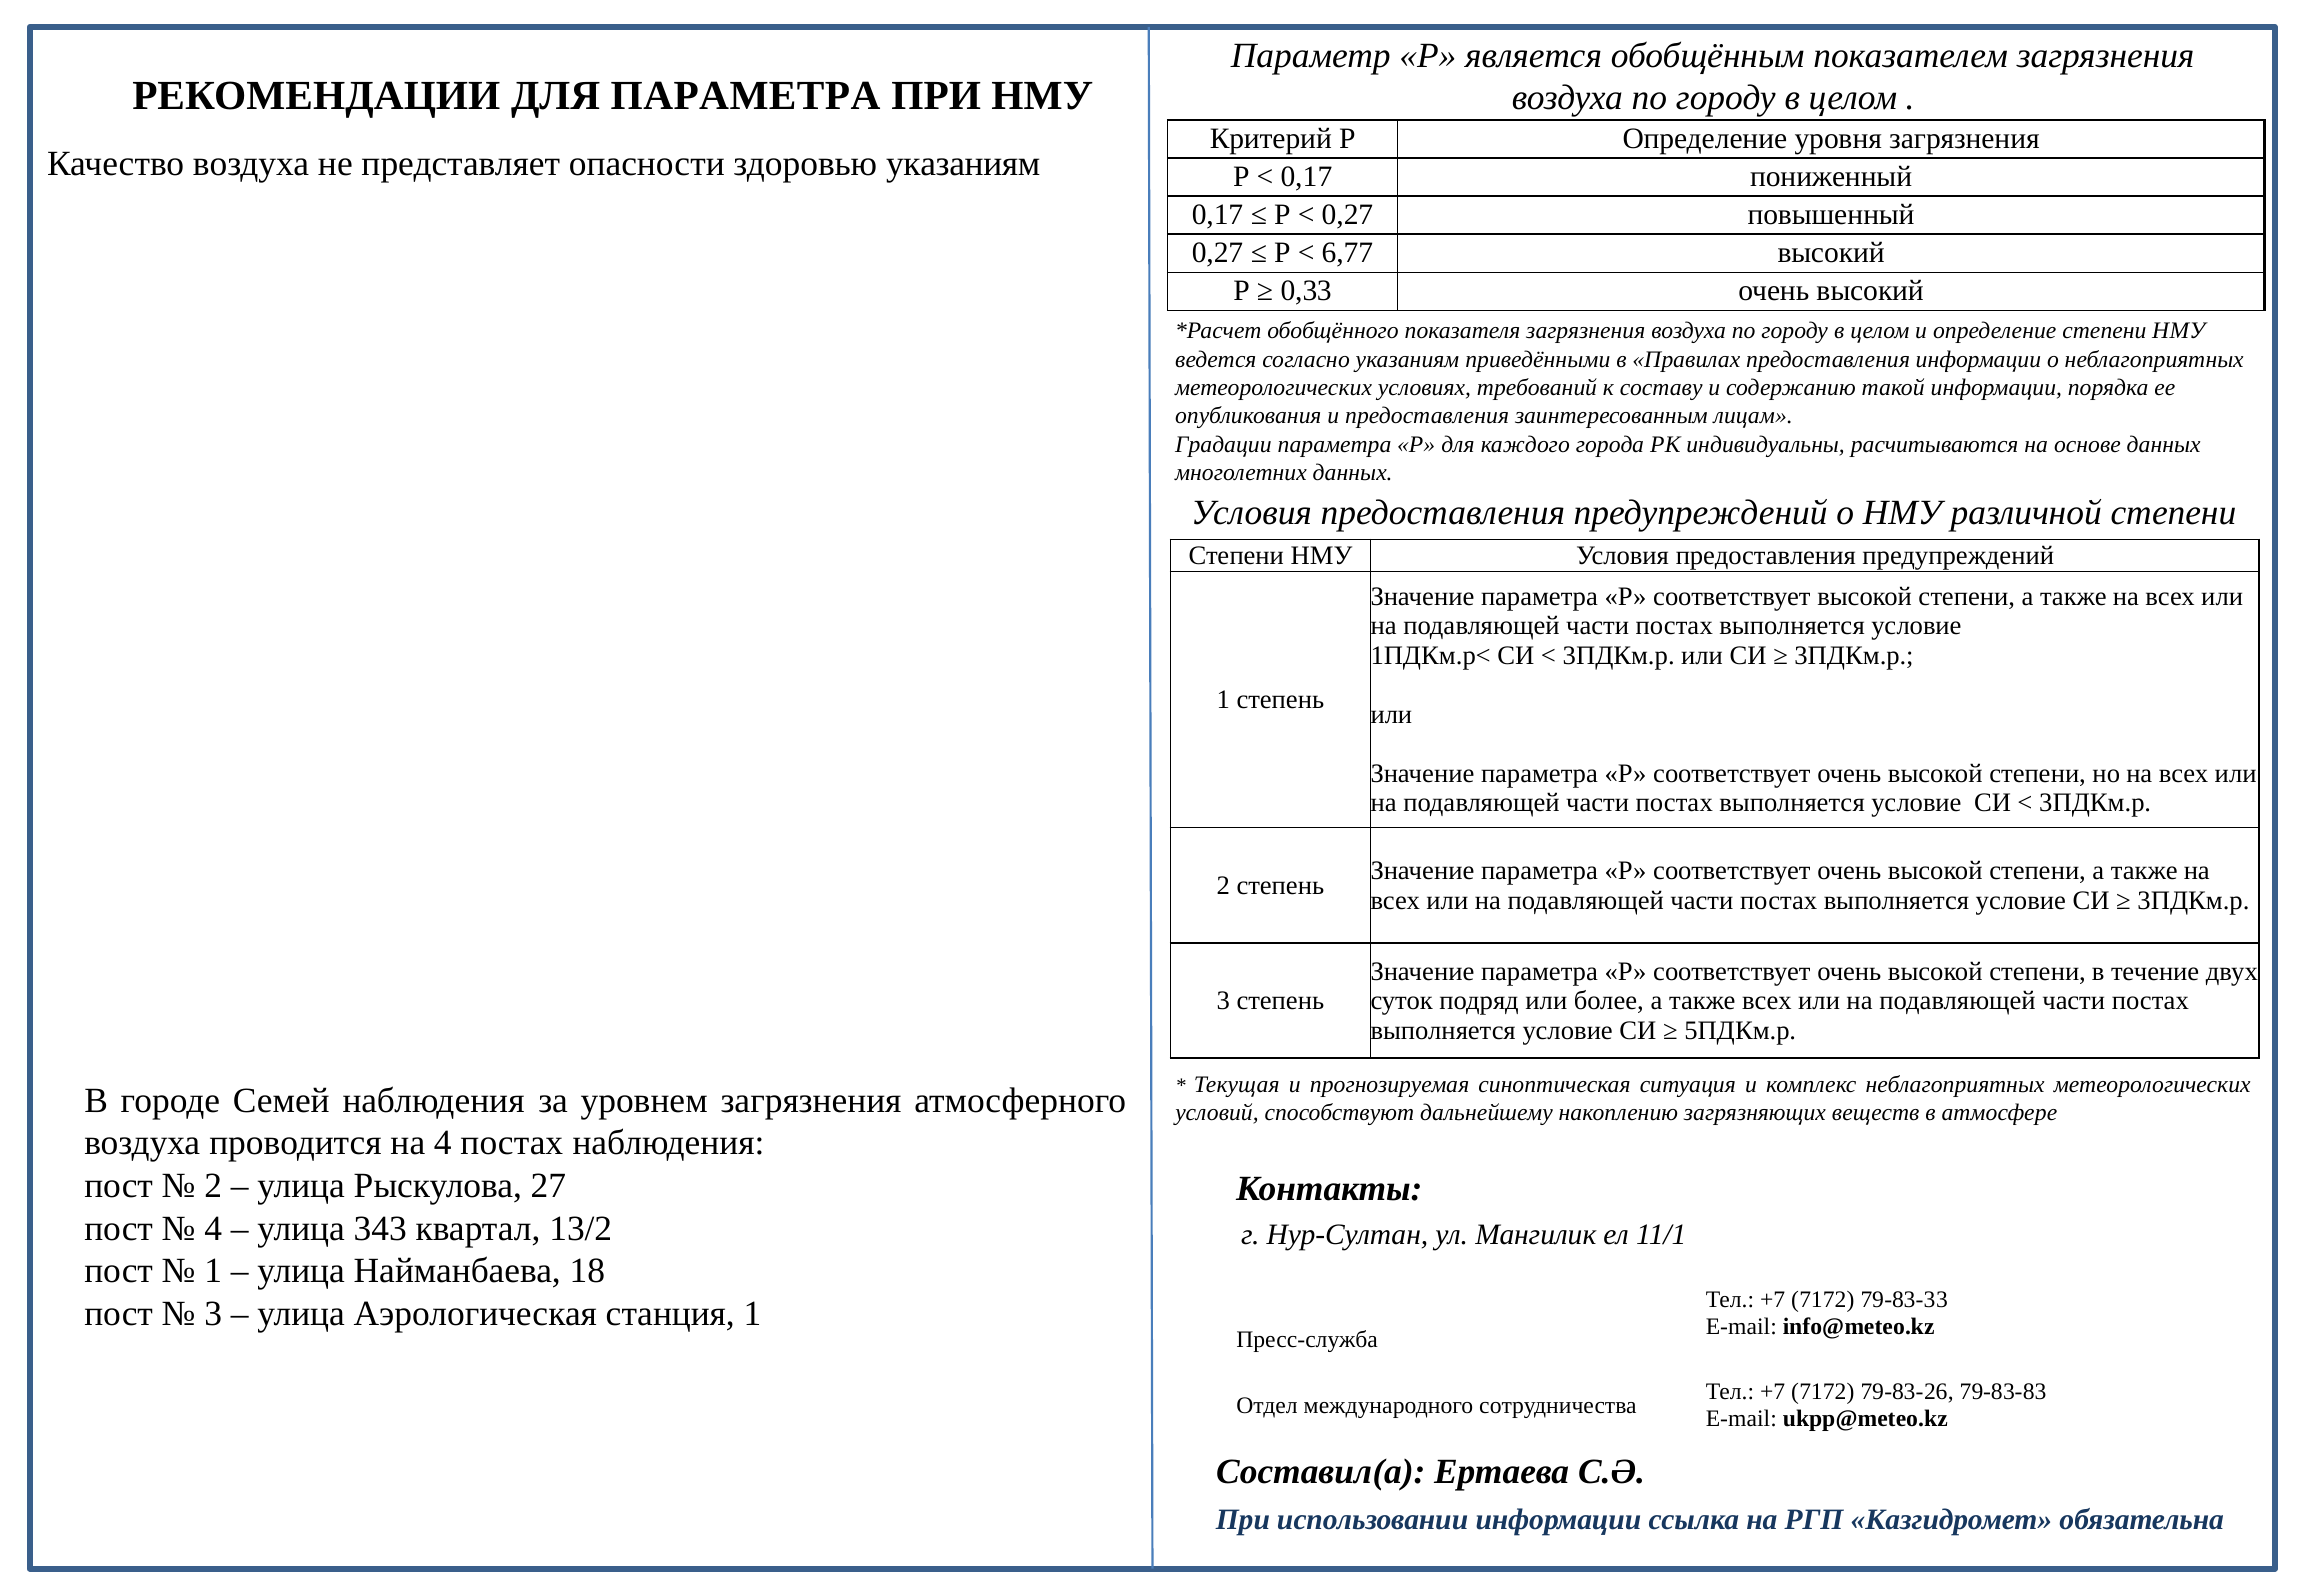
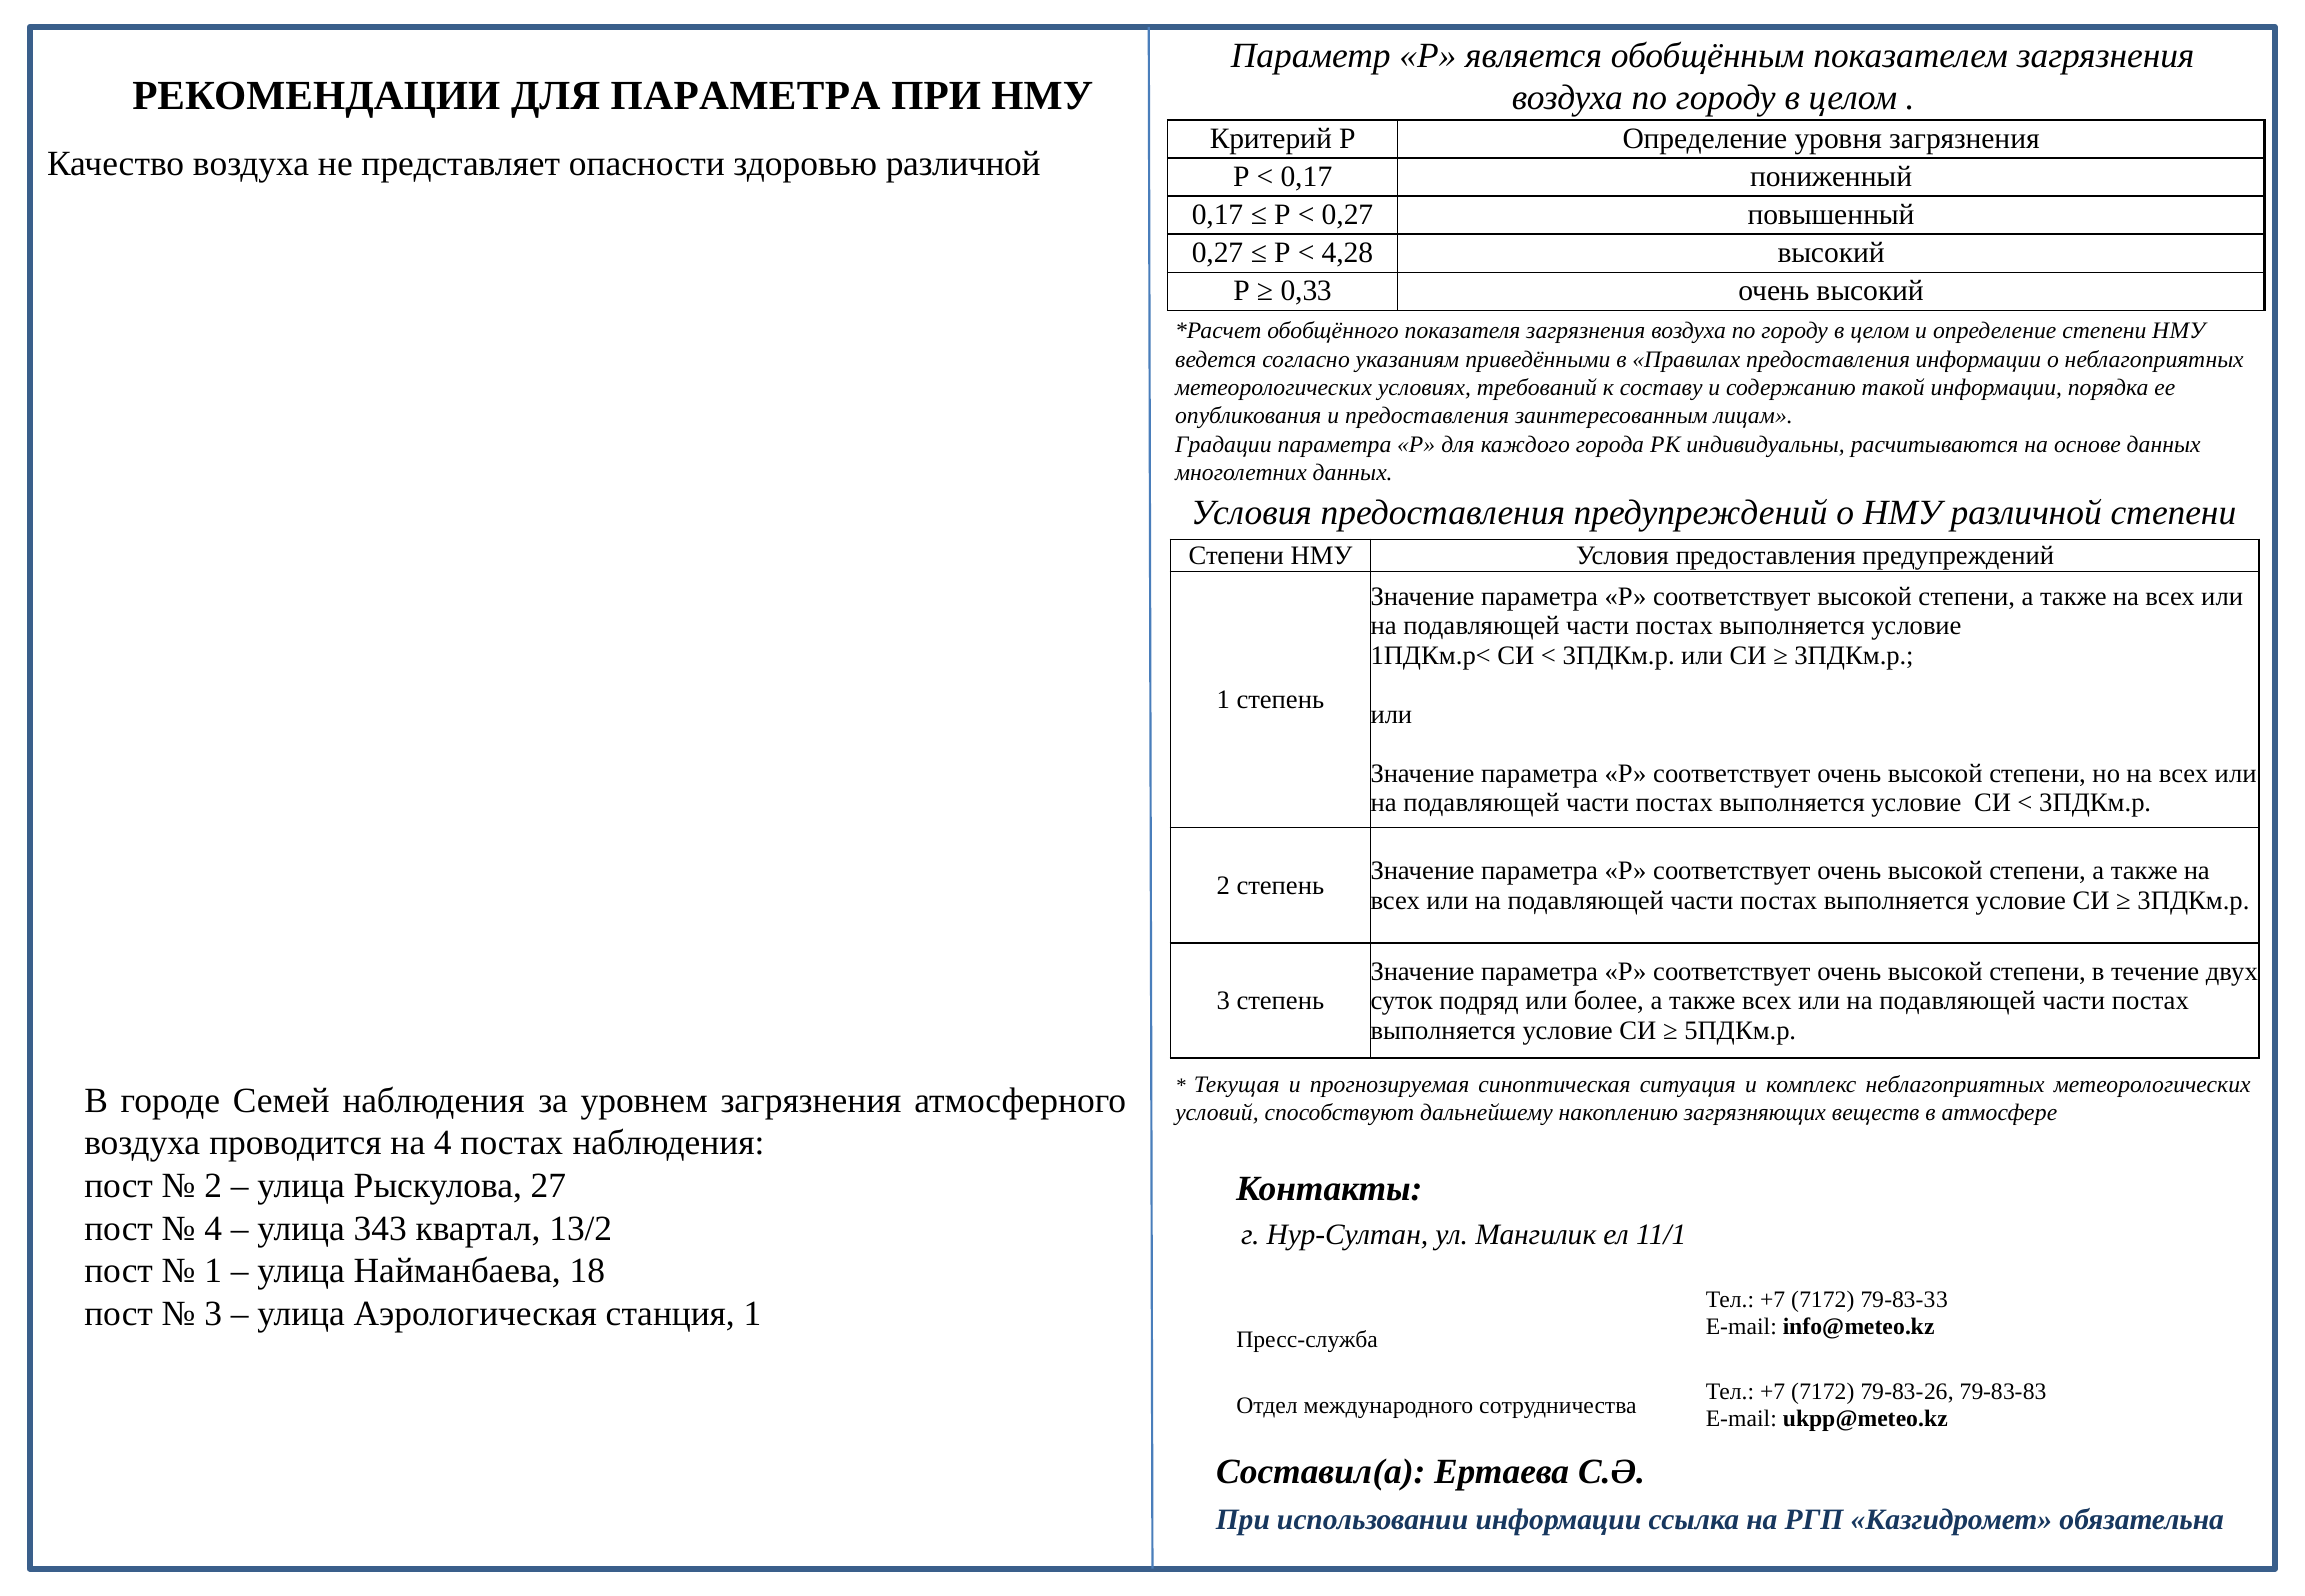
здоровью указаниям: указаниям -> различной
6,77: 6,77 -> 4,28
